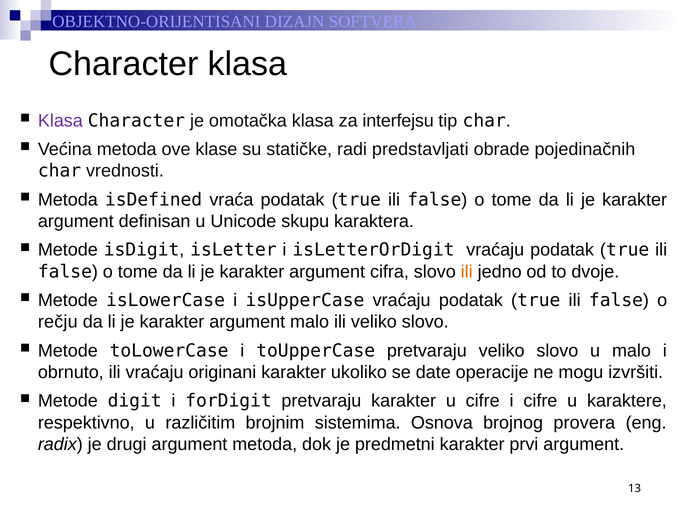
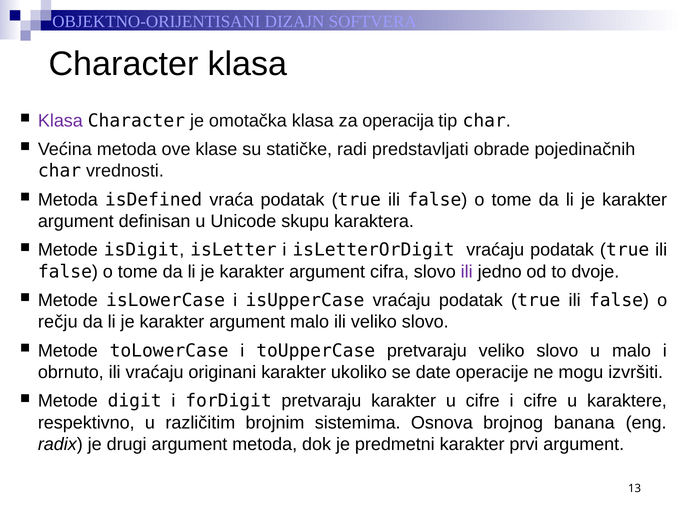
interfejsu: interfejsu -> operacija
ili at (467, 272) colour: orange -> purple
provera: provera -> banana
